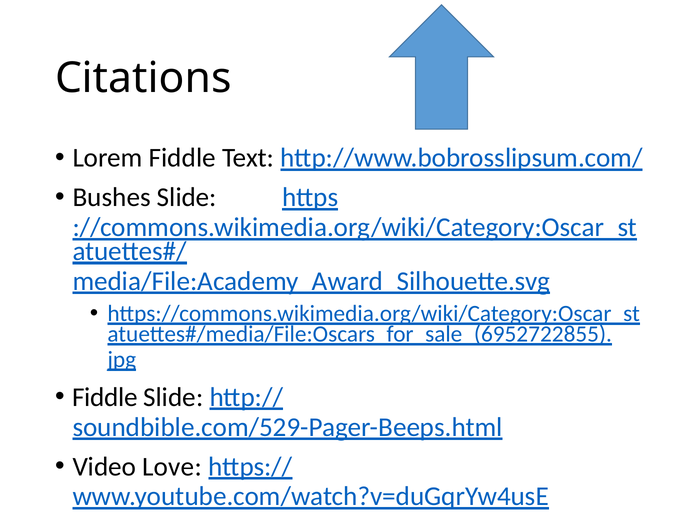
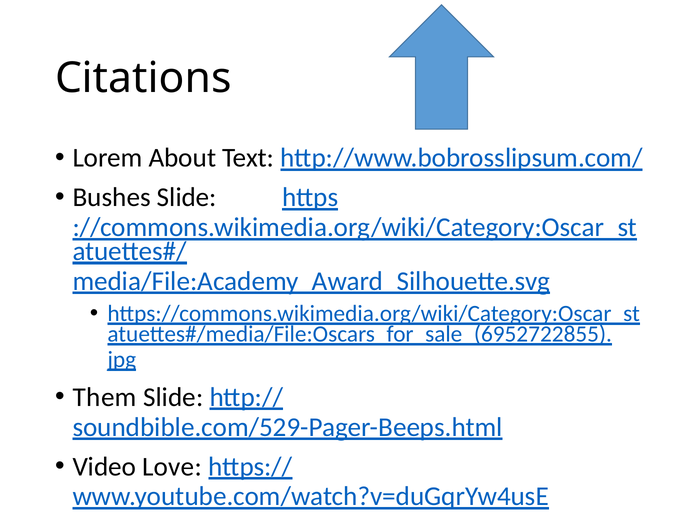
Lorem Fiddle: Fiddle -> About
Fiddle at (105, 397): Fiddle -> Them
